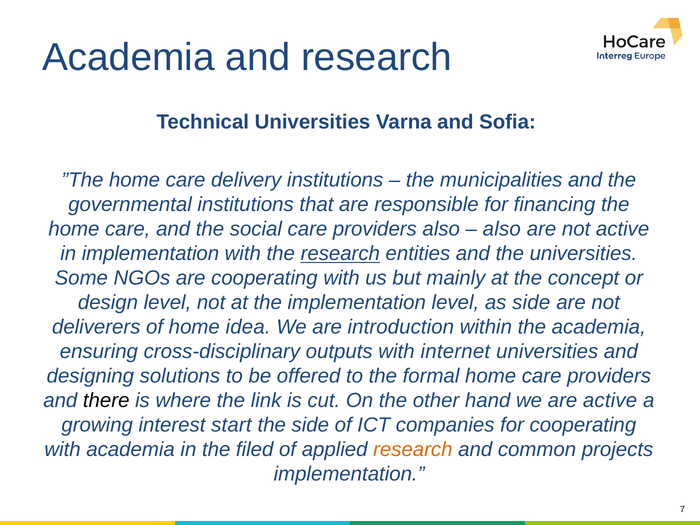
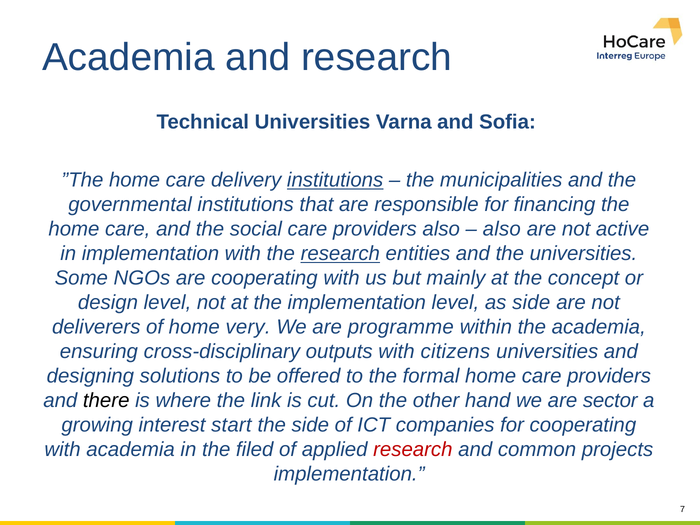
institutions at (335, 180) underline: none -> present
idea: idea -> very
introduction: introduction -> programme
internet: internet -> citizens
are active: active -> sector
research at (413, 450) colour: orange -> red
